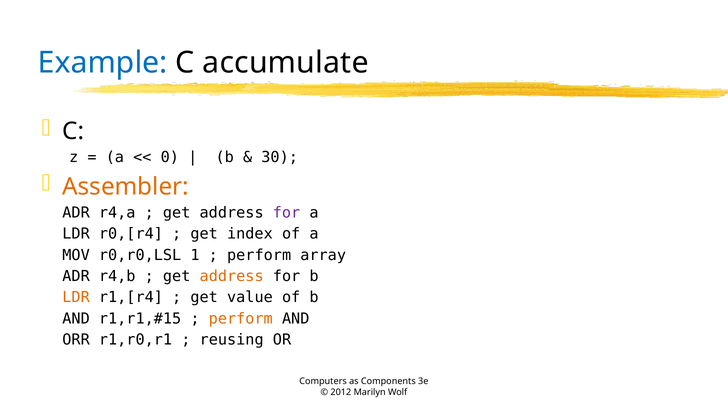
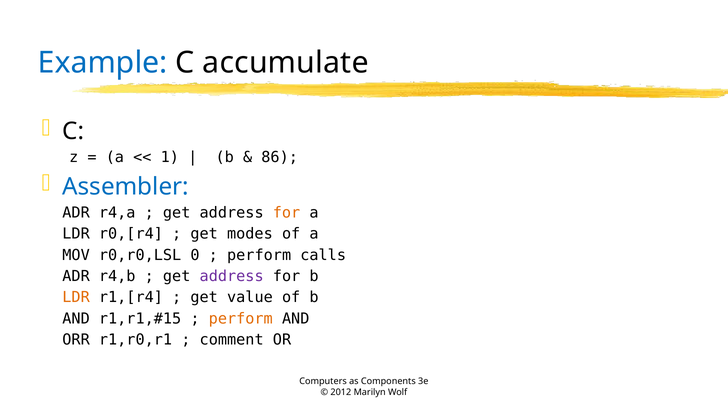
0: 0 -> 1
30: 30 -> 86
Assembler colour: orange -> blue
for at (287, 213) colour: purple -> orange
index: index -> modes
1: 1 -> 0
array: array -> calls
address at (232, 277) colour: orange -> purple
reusing: reusing -> comment
